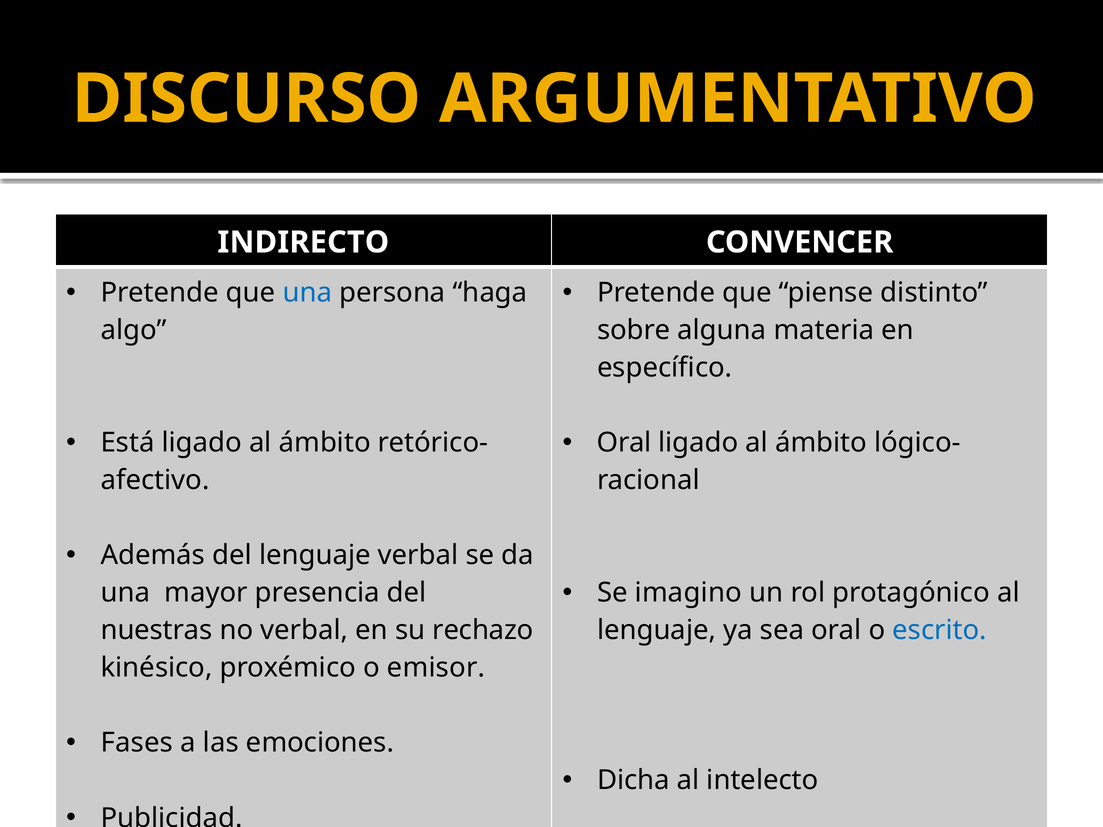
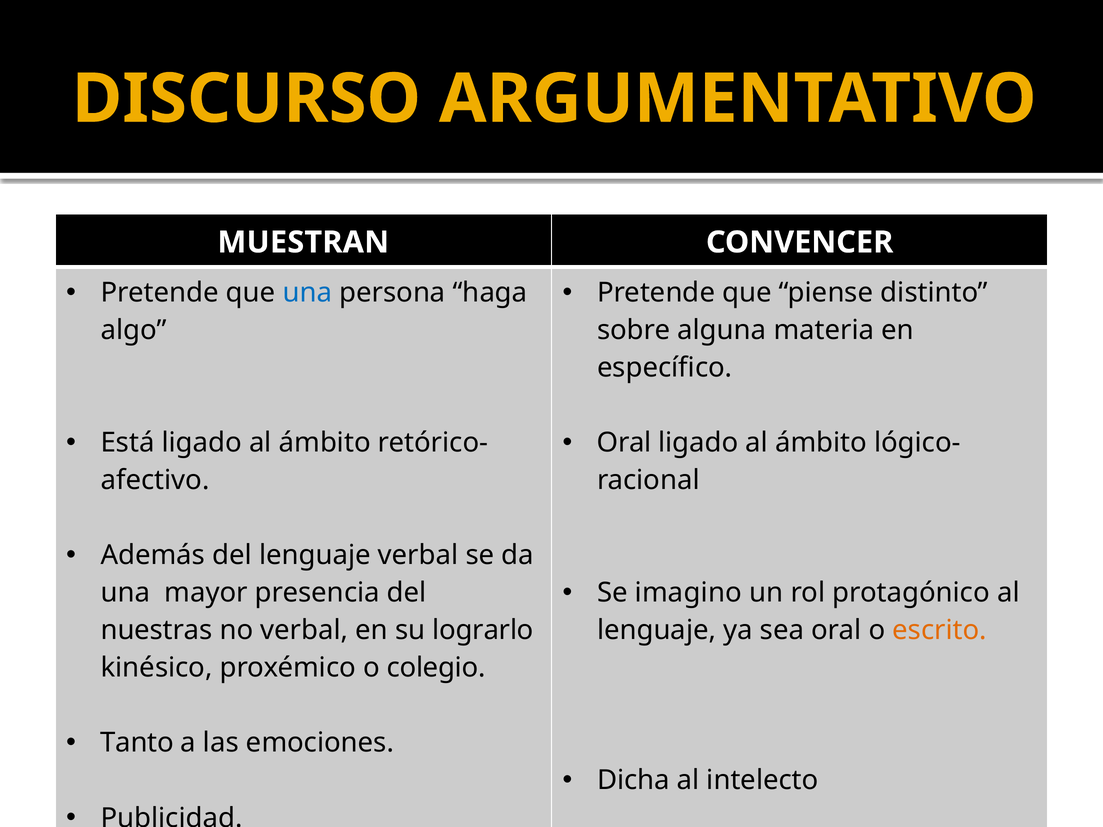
INDIRECTO: INDIRECTO -> MUESTRAN
rechazo: rechazo -> lograrlo
escrito colour: blue -> orange
emisor: emisor -> colegio
Fases: Fases -> Tanto
